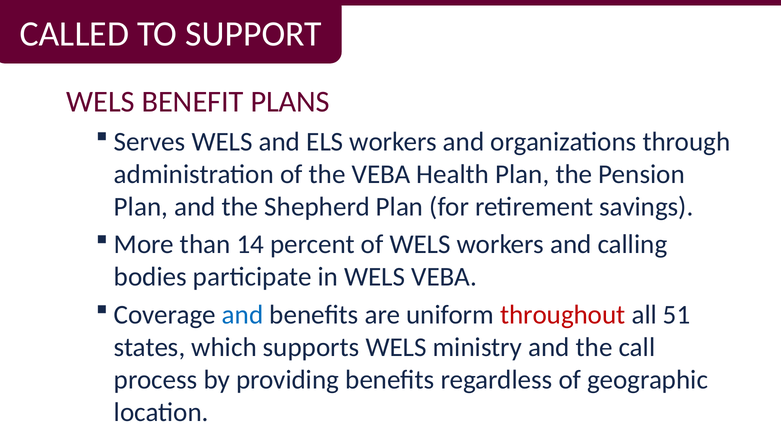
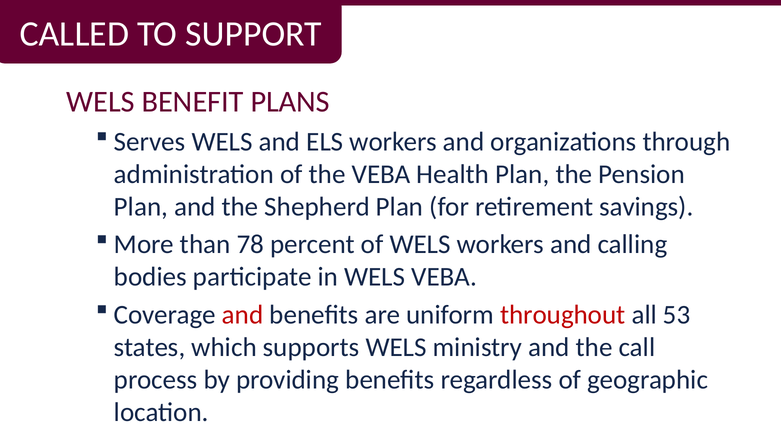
14: 14 -> 78
and at (243, 315) colour: blue -> red
51: 51 -> 53
